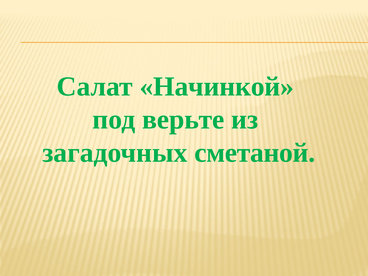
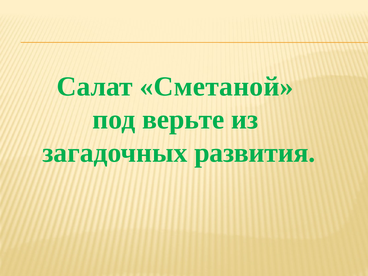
Начинкой: Начинкой -> Сметаной
сметаной: сметаной -> развития
